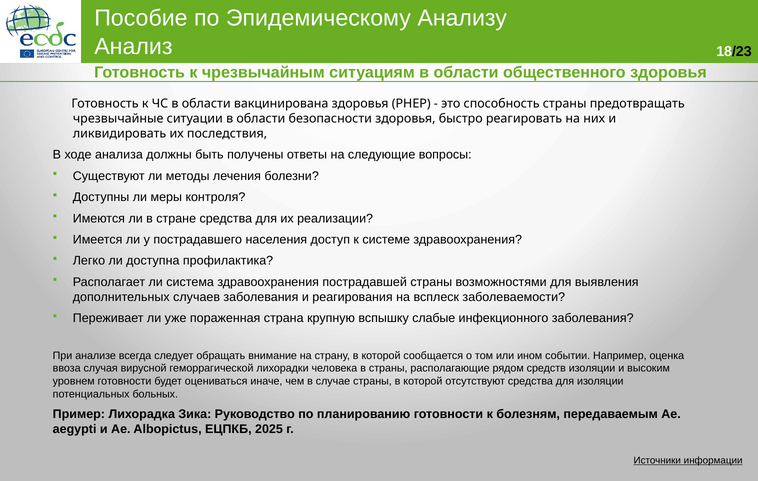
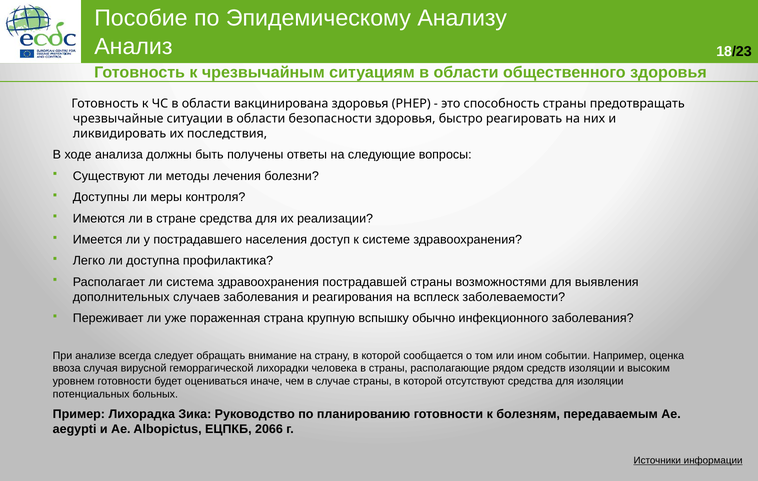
слабые: слабые -> обычно
2025: 2025 -> 2066
